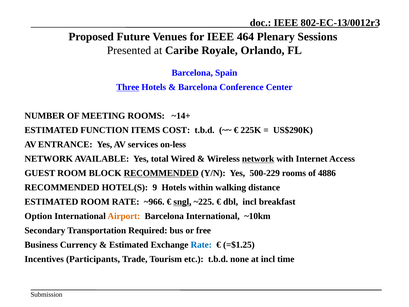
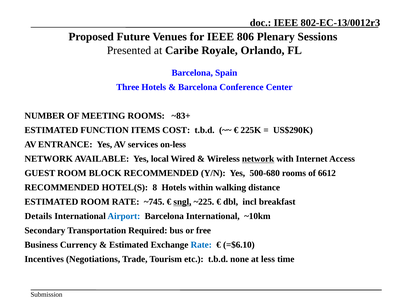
464: 464 -> 806
Three underline: present -> none
~14+: ~14+ -> ~83+
total: total -> local
RECOMMENDED at (161, 173) underline: present -> none
500-229: 500-229 -> 500-680
4886: 4886 -> 6612
9: 9 -> 8
~966: ~966 -> ~745
Option: Option -> Details
Airport colour: orange -> blue
=$1.25: =$1.25 -> =$6.10
Participants: Participants -> Negotiations
at incl: incl -> less
